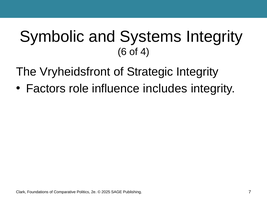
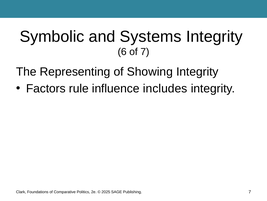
of 4: 4 -> 7
Vryheidsfront: Vryheidsfront -> Representing
Strategic: Strategic -> Showing
role: role -> rule
